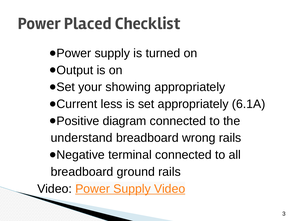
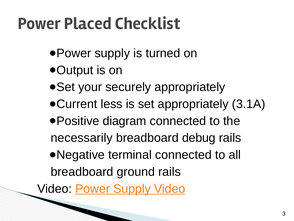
showing: showing -> securely
6.1A: 6.1A -> 3.1A
understand: understand -> necessarily
wrong: wrong -> debug
